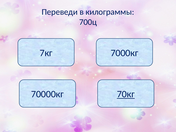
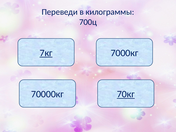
7кг underline: none -> present
